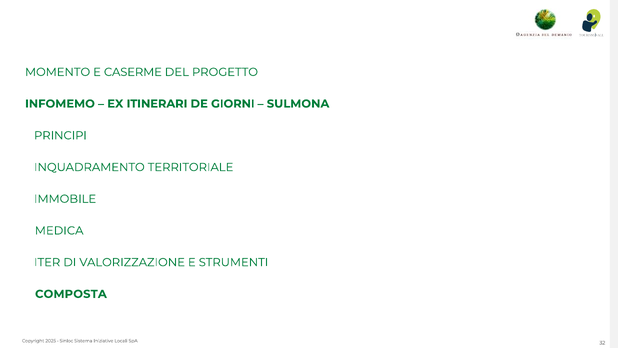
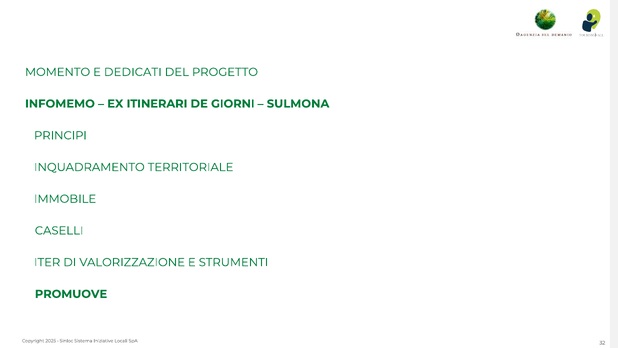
CASERME: CASERME -> DEDICATI
MEDICA: MEDICA -> CASELLI
COMPOSTA: COMPOSTA -> PROMUOVE
